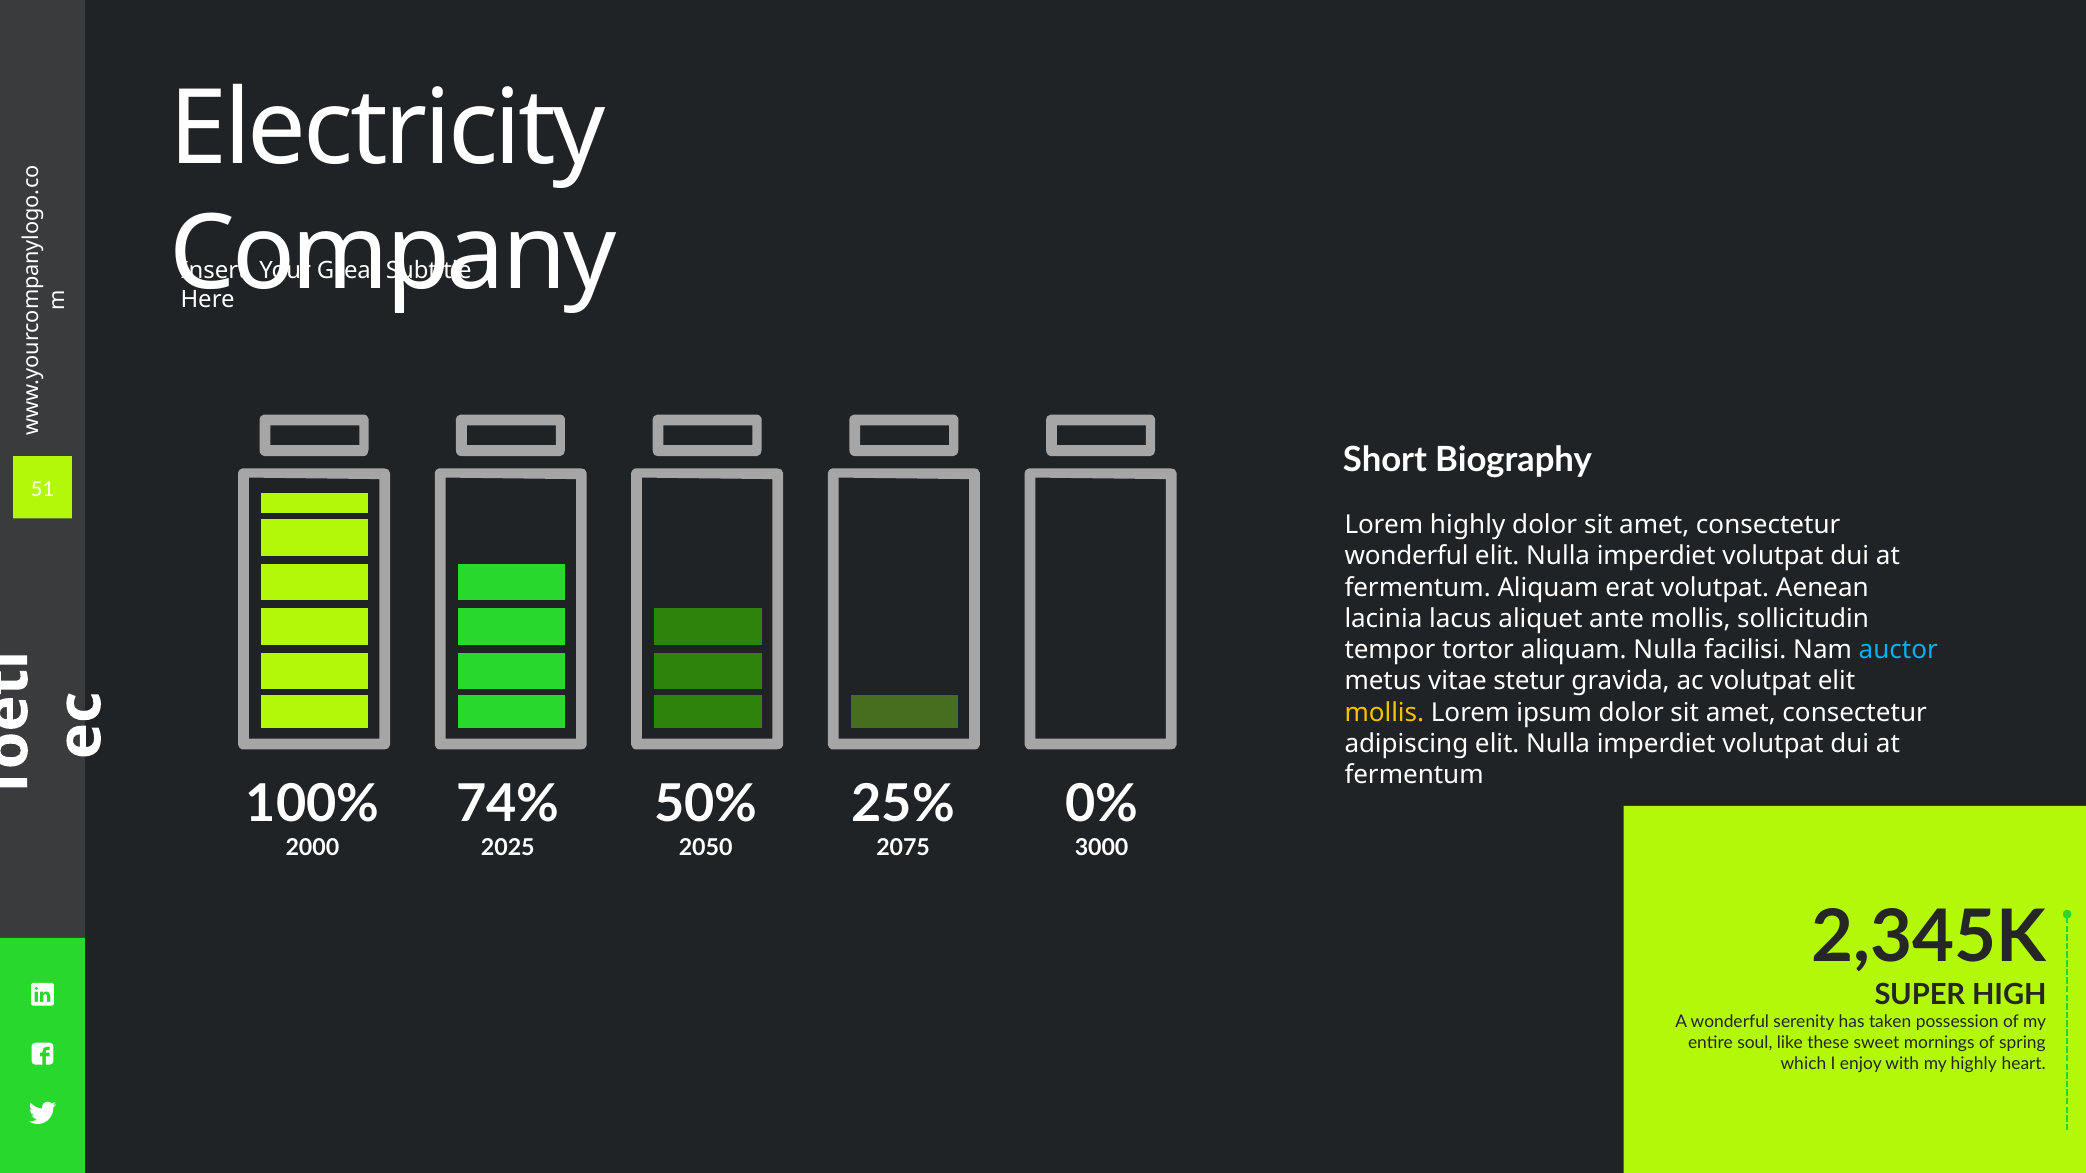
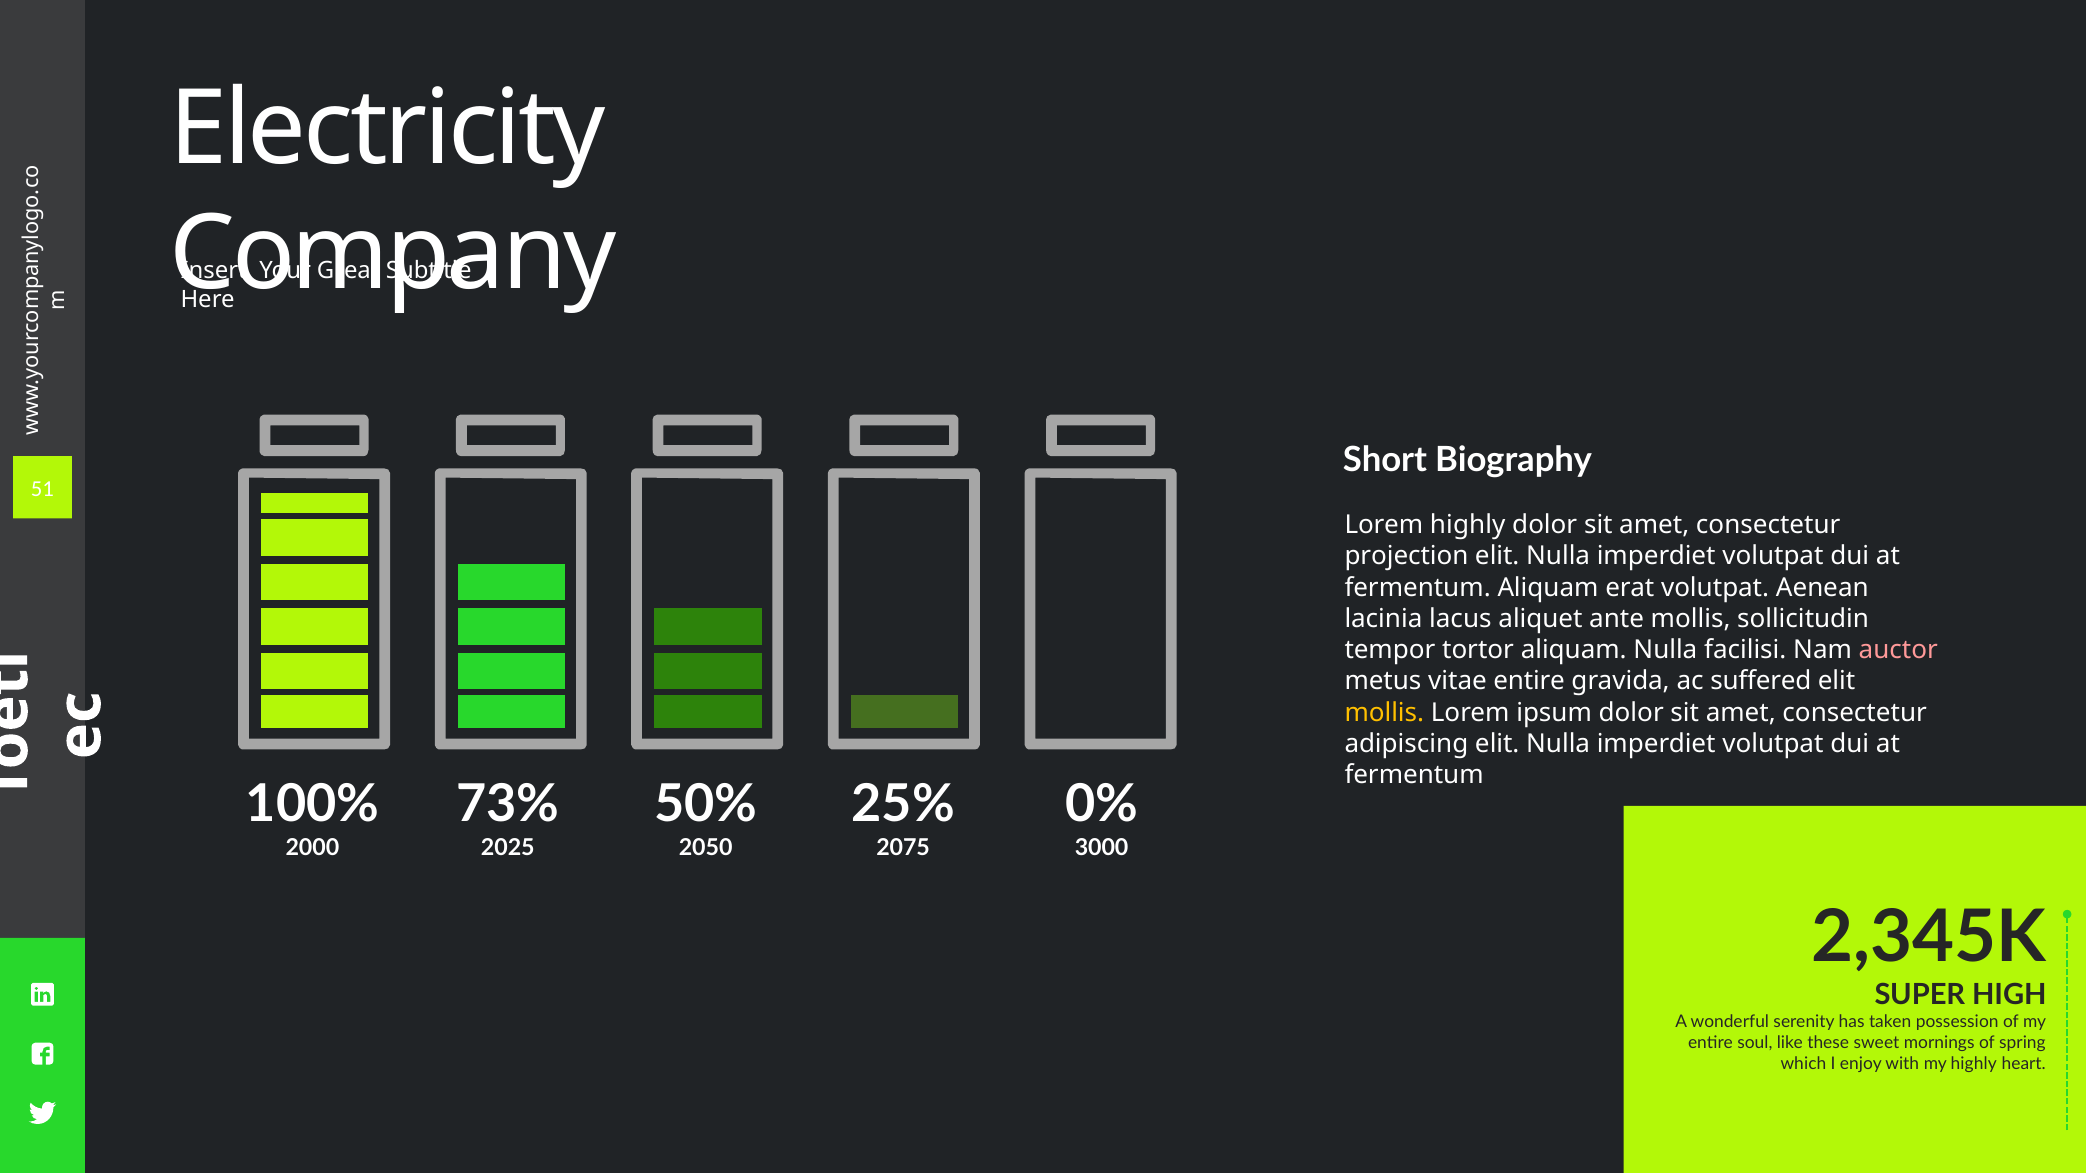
wonderful at (1407, 556): wonderful -> projection
auctor colour: light blue -> pink
vitae stetur: stetur -> entire
ac volutpat: volutpat -> suffered
74%: 74% -> 73%
